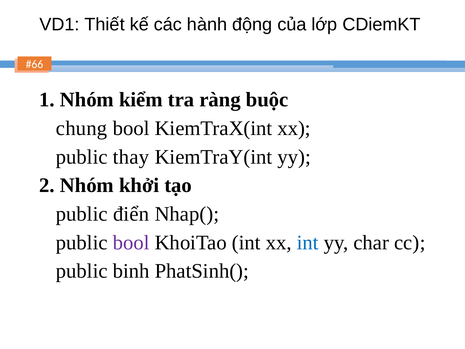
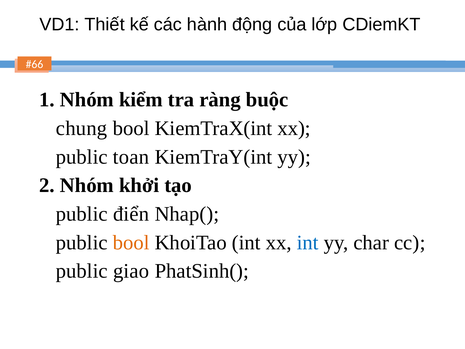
thay: thay -> toan
bool at (131, 242) colour: purple -> orange
binh: binh -> giao
